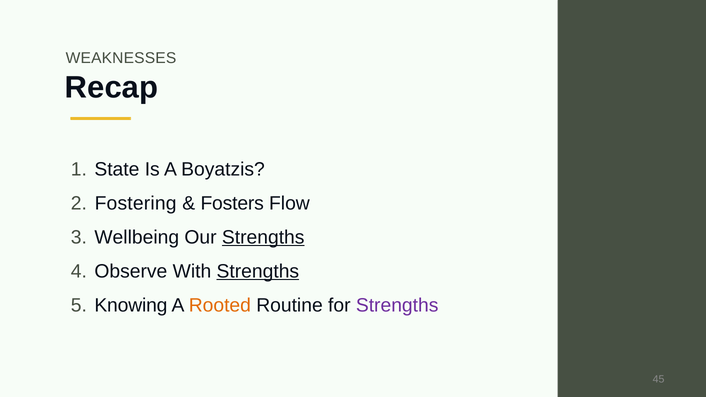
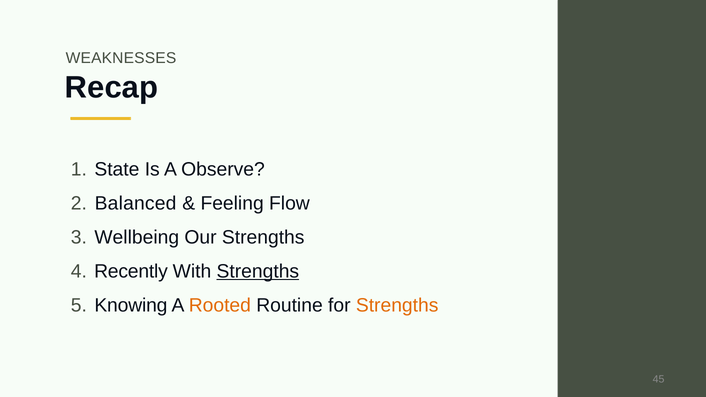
Boyatzis: Boyatzis -> Observe
Fostering: Fostering -> Balanced
Fosters: Fosters -> Feeling
Strengths at (263, 237) underline: present -> none
Observe: Observe -> Recently
Strengths at (397, 305) colour: purple -> orange
